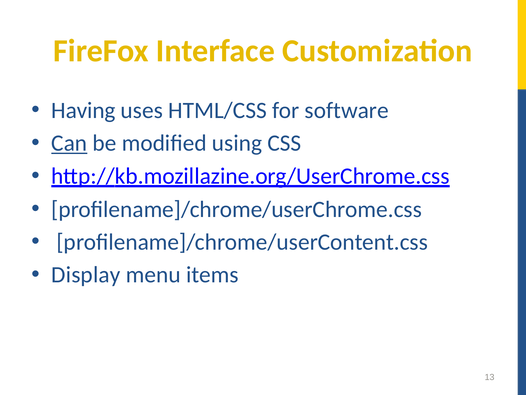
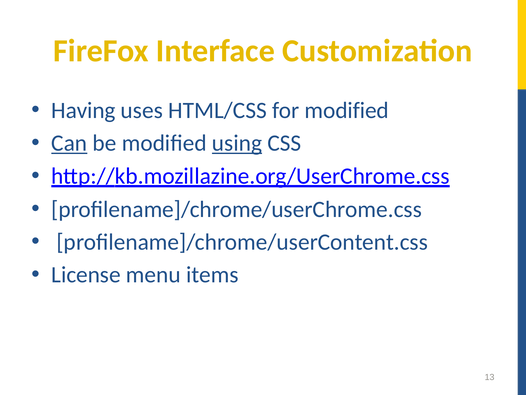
for software: software -> modified
using underline: none -> present
Display: Display -> License
